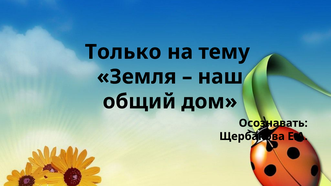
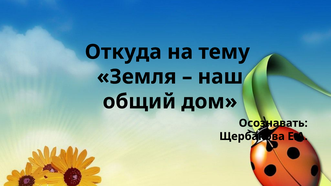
Только: Только -> Откуда
